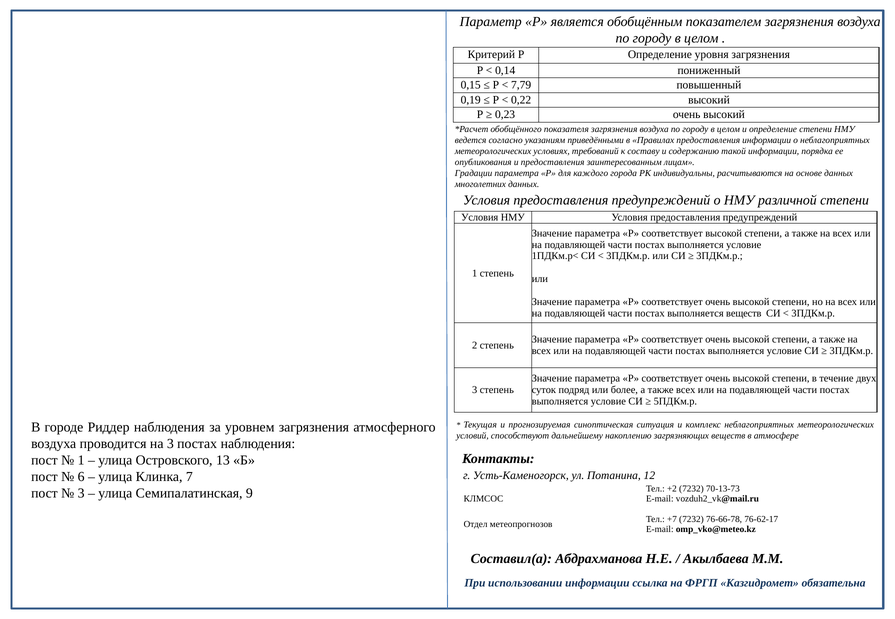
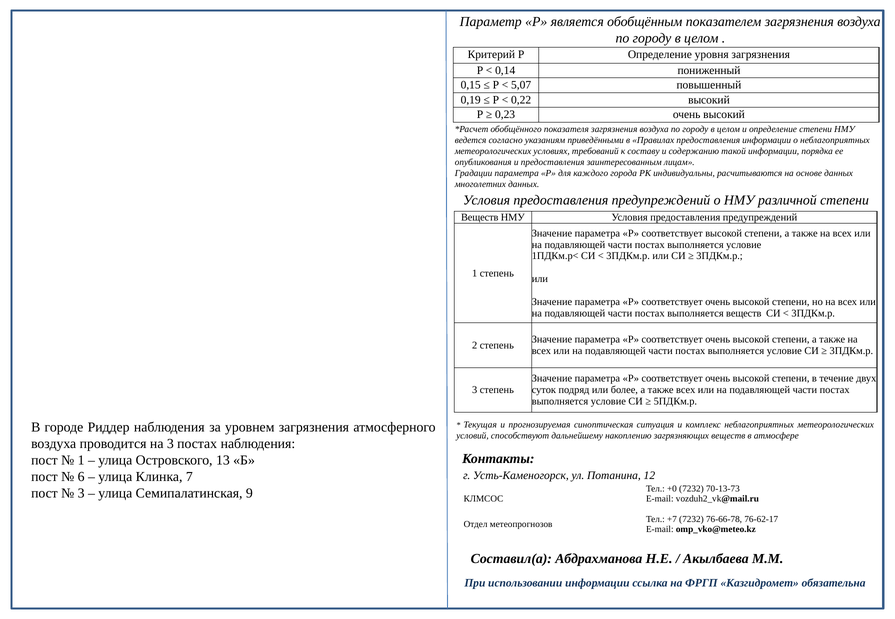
7,79: 7,79 -> 5,07
Условия at (480, 218): Условия -> Веществ
+2: +2 -> +0
